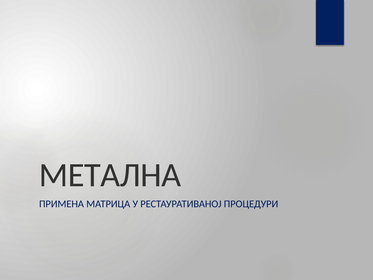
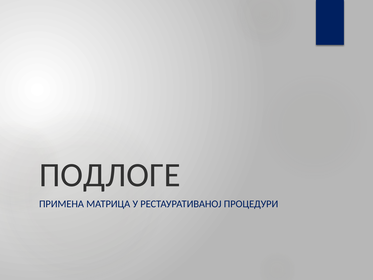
МЕТАЛНА: МЕТАЛНА -> ПОДЛОГЕ
